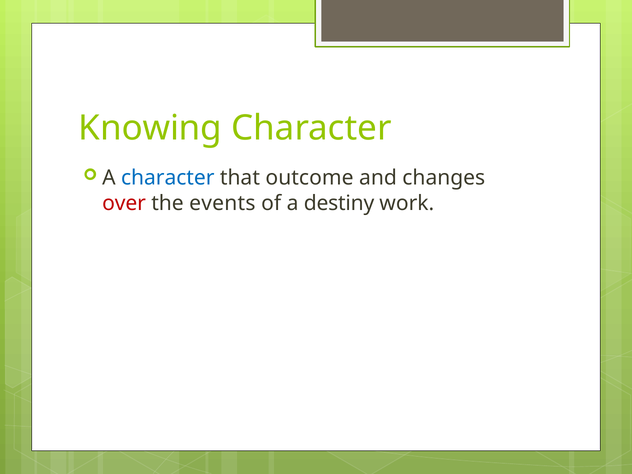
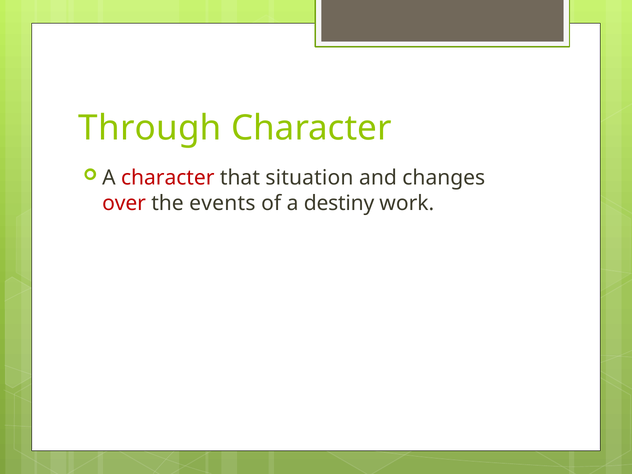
Knowing: Knowing -> Through
character at (168, 178) colour: blue -> red
outcome: outcome -> situation
